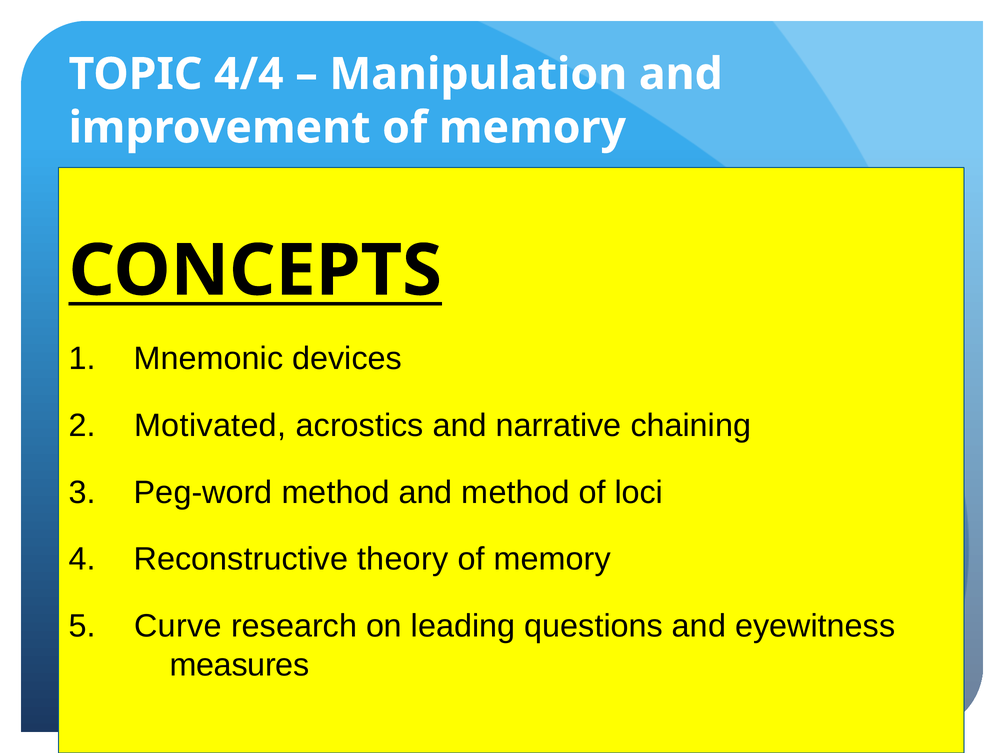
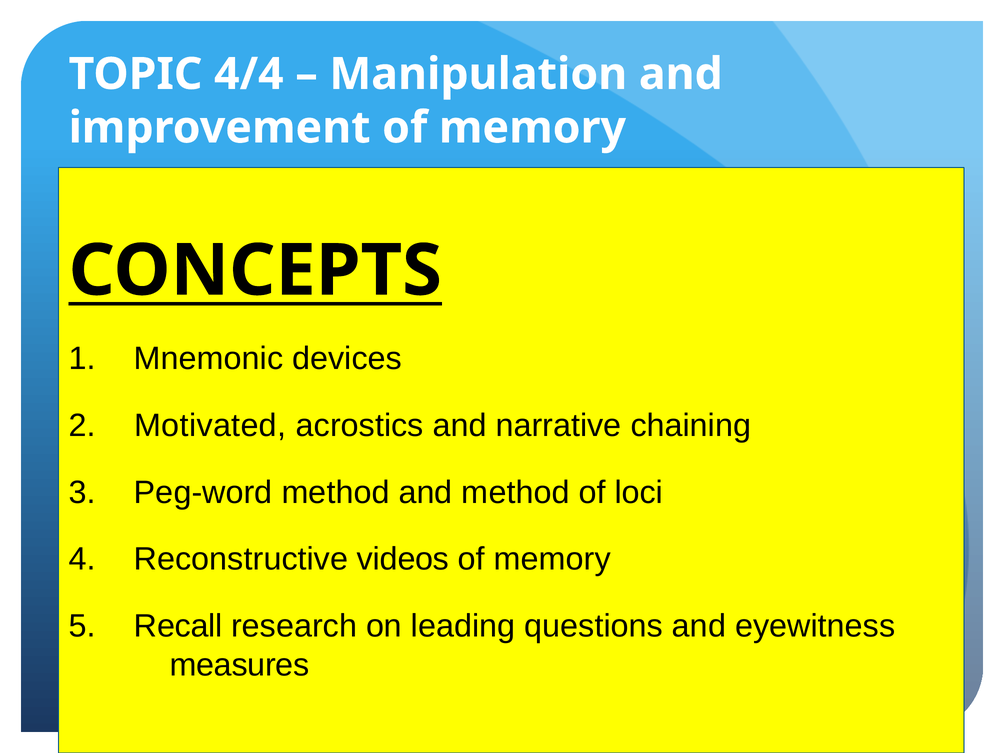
theory: theory -> videos
Curve: Curve -> Recall
